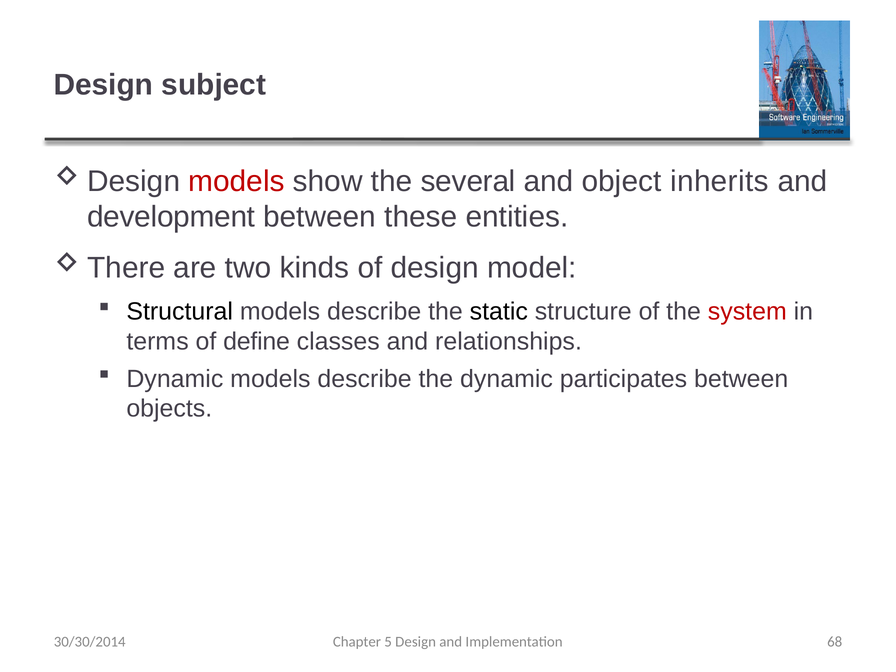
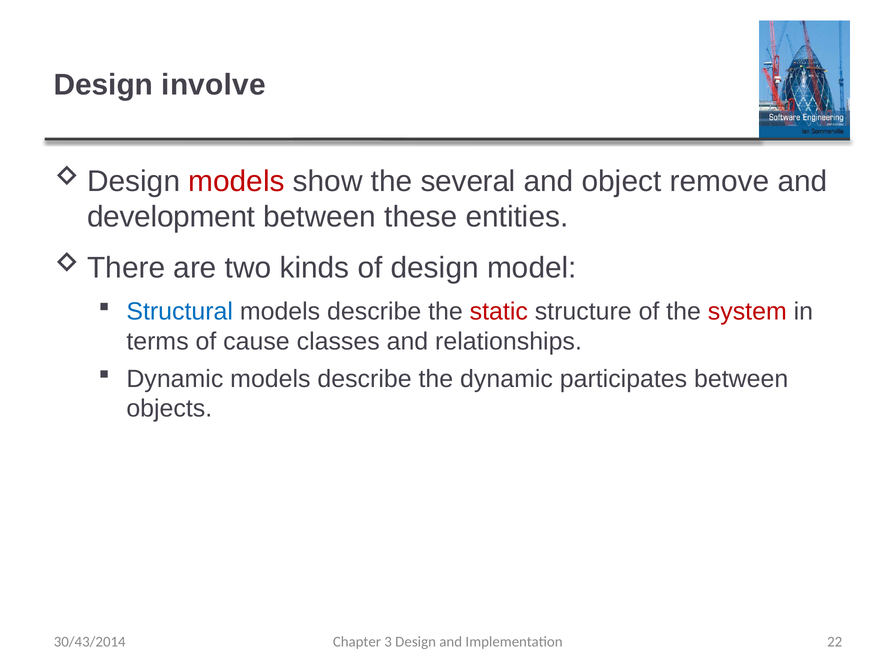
subject: subject -> involve
inherits: inherits -> remove
Structural colour: black -> blue
static colour: black -> red
define: define -> cause
5: 5 -> 3
68: 68 -> 22
30/30/2014: 30/30/2014 -> 30/43/2014
